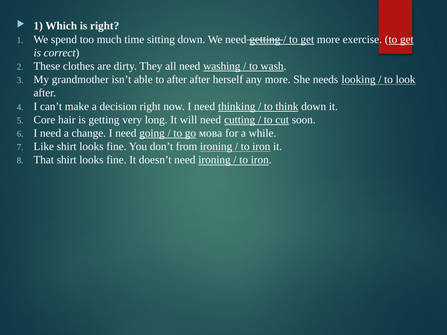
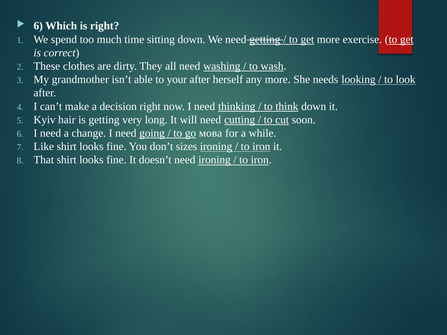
1 at (38, 26): 1 -> 6
to after: after -> your
Core: Core -> Kyiv
from: from -> sizes
